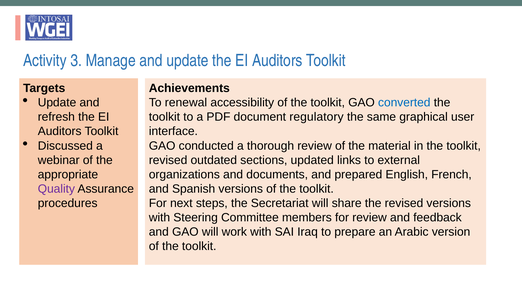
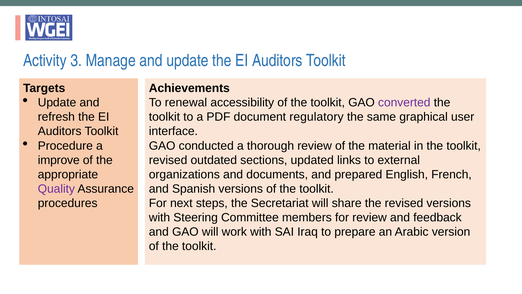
converted colour: blue -> purple
Discussed: Discussed -> Procedure
webinar: webinar -> improve
